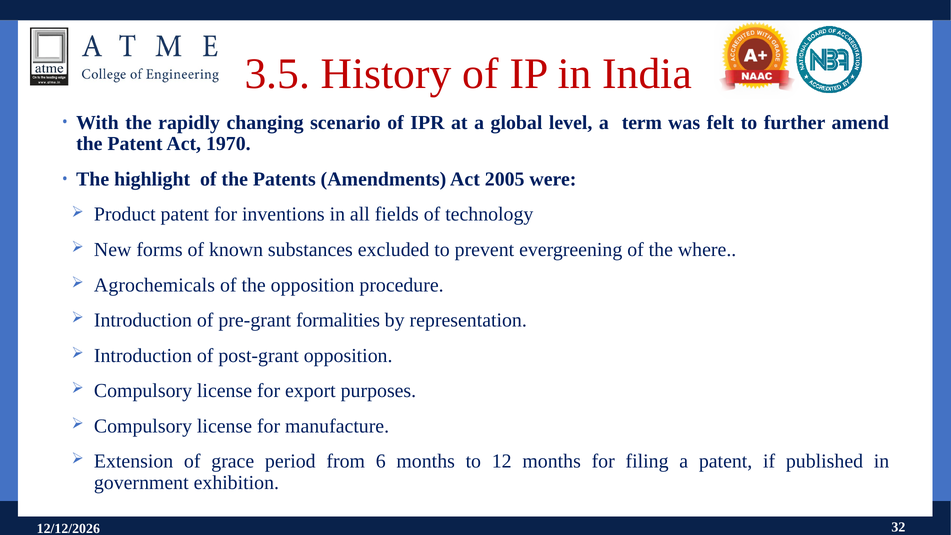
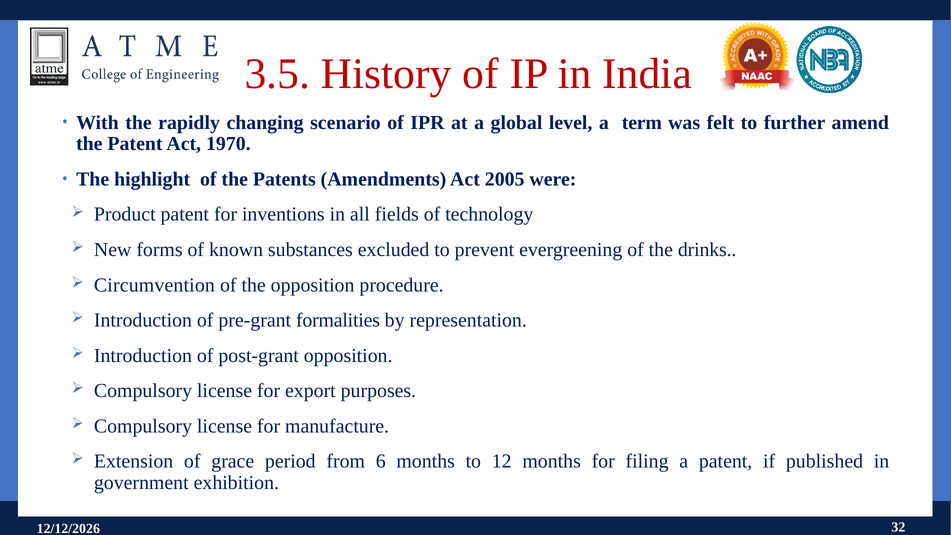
where: where -> drinks
Agrochemicals: Agrochemicals -> Circumvention
